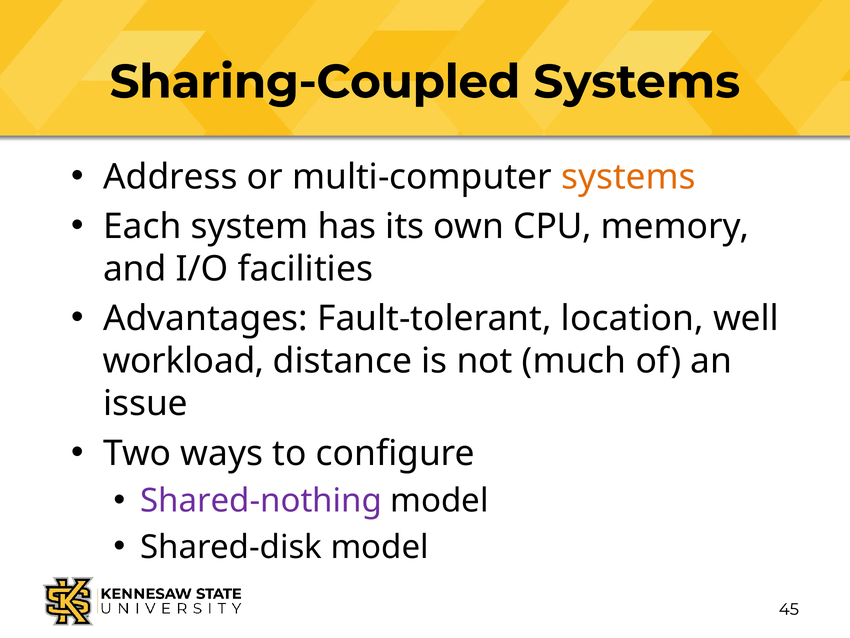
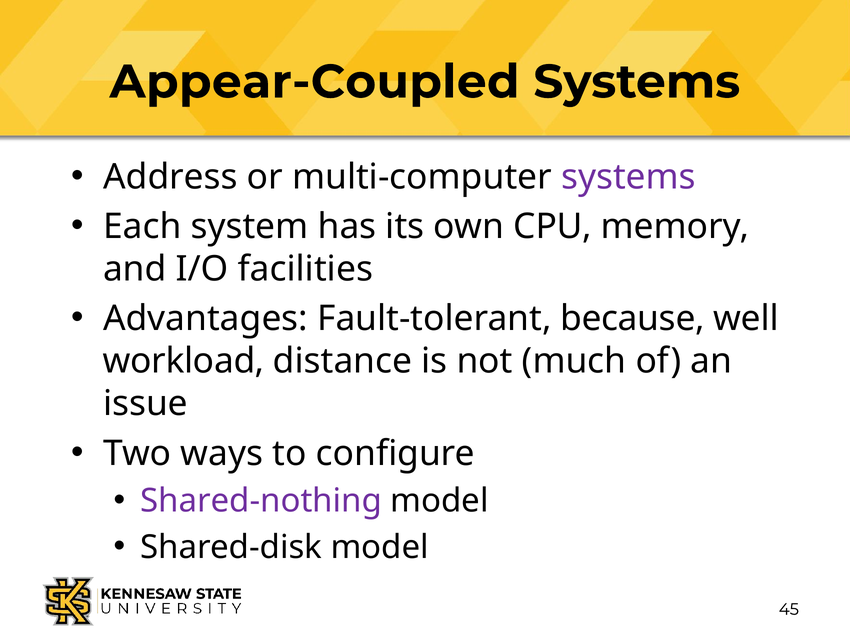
Sharing-Coupled: Sharing-Coupled -> Appear-Coupled
systems at (628, 177) colour: orange -> purple
location: location -> because
